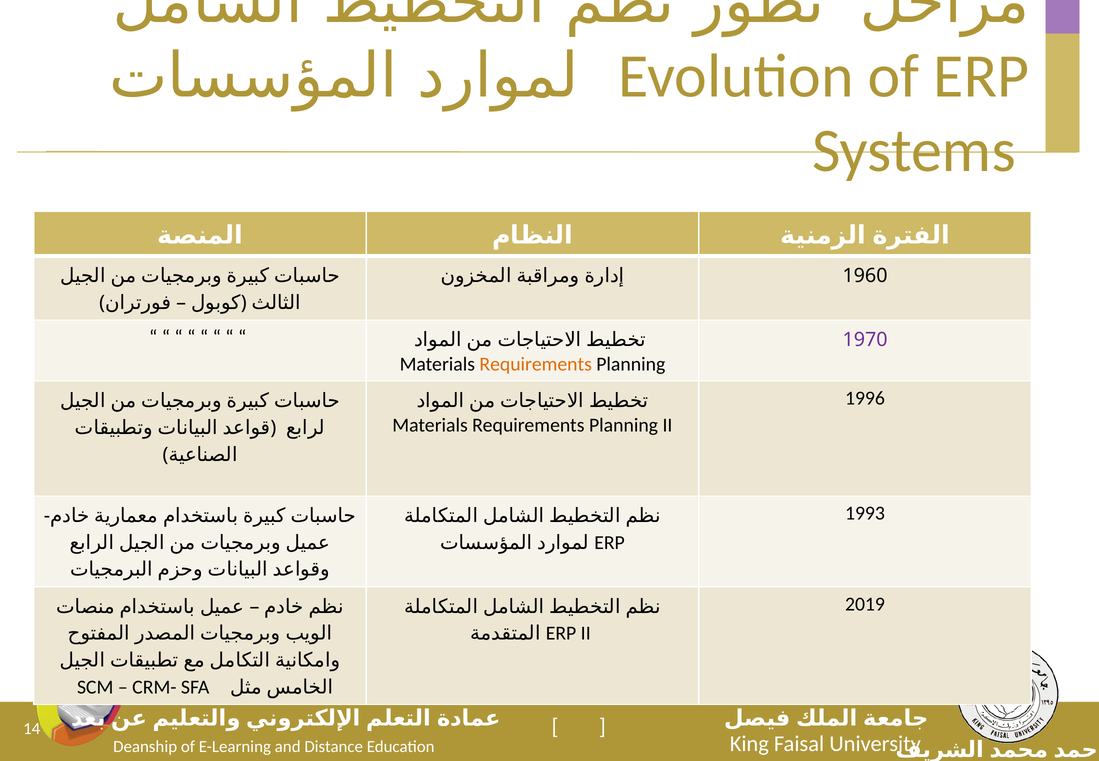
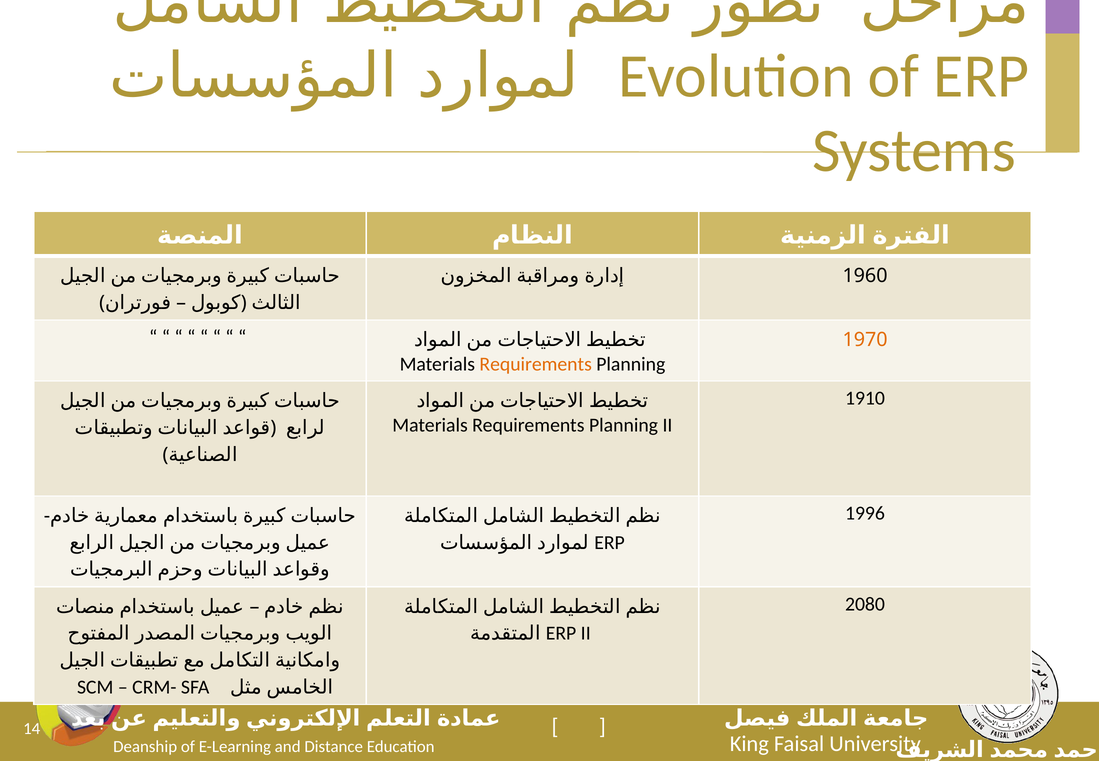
1970 colour: purple -> orange
1996: 1996 -> 1910
1993: 1993 -> 1996
2019: 2019 -> 2080
